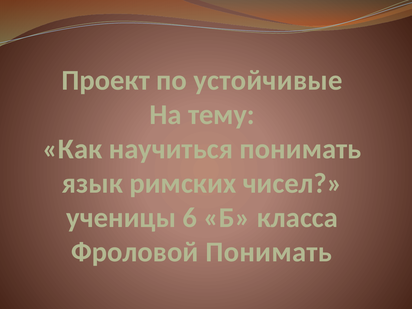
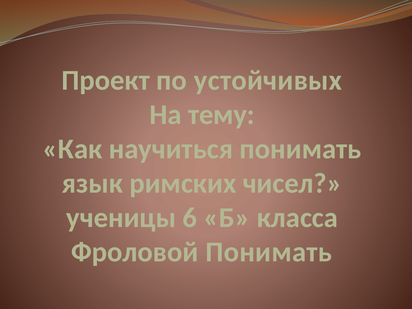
устойчивые: устойчивые -> устойчивых
